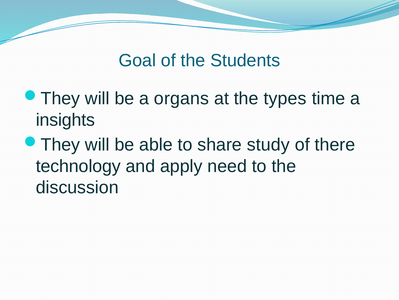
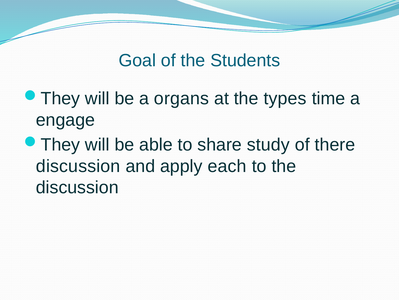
insights: insights -> engage
technology at (78, 166): technology -> discussion
need: need -> each
